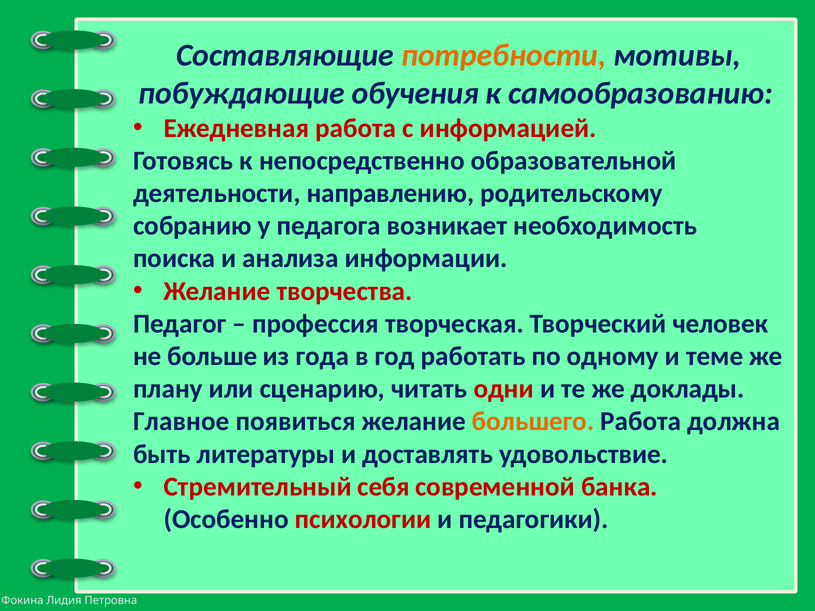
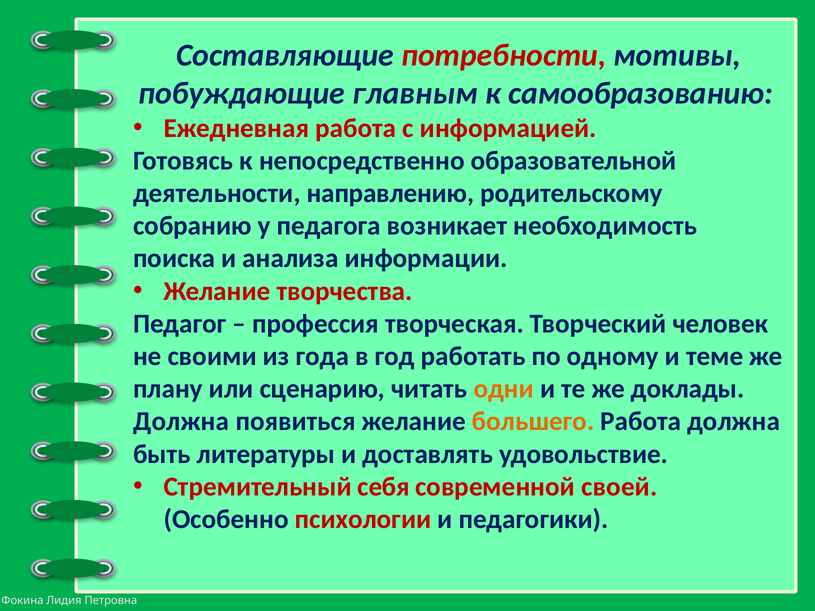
потребности colour: orange -> red
обучения: обучения -> главным
больше: больше -> своими
одни colour: red -> orange
Главное at (181, 422): Главное -> Должна
банка: банка -> своей
